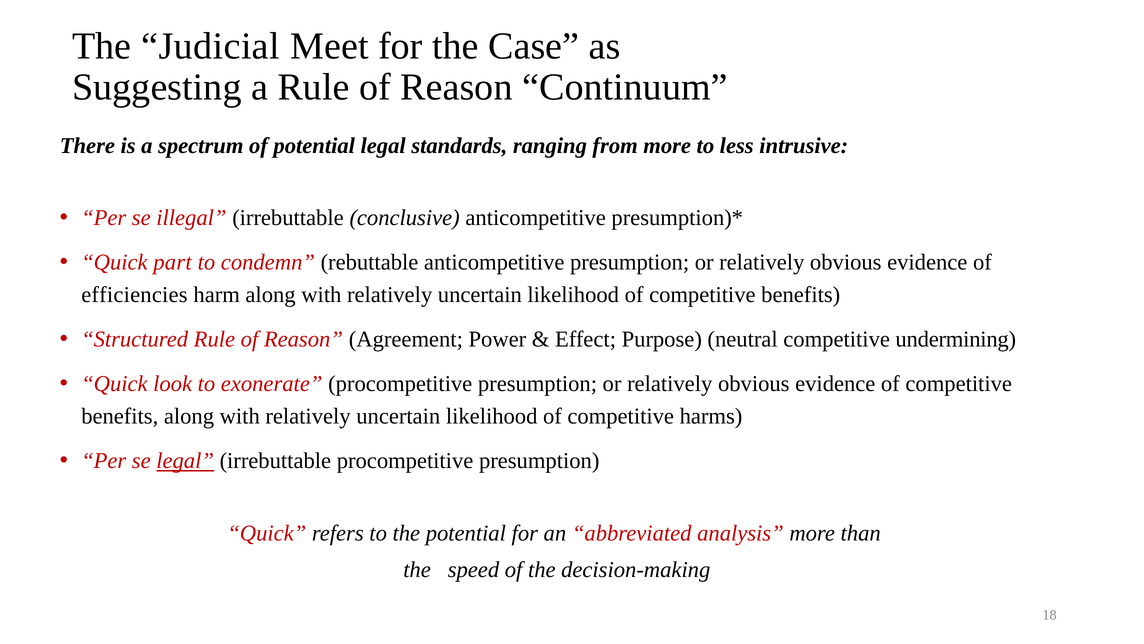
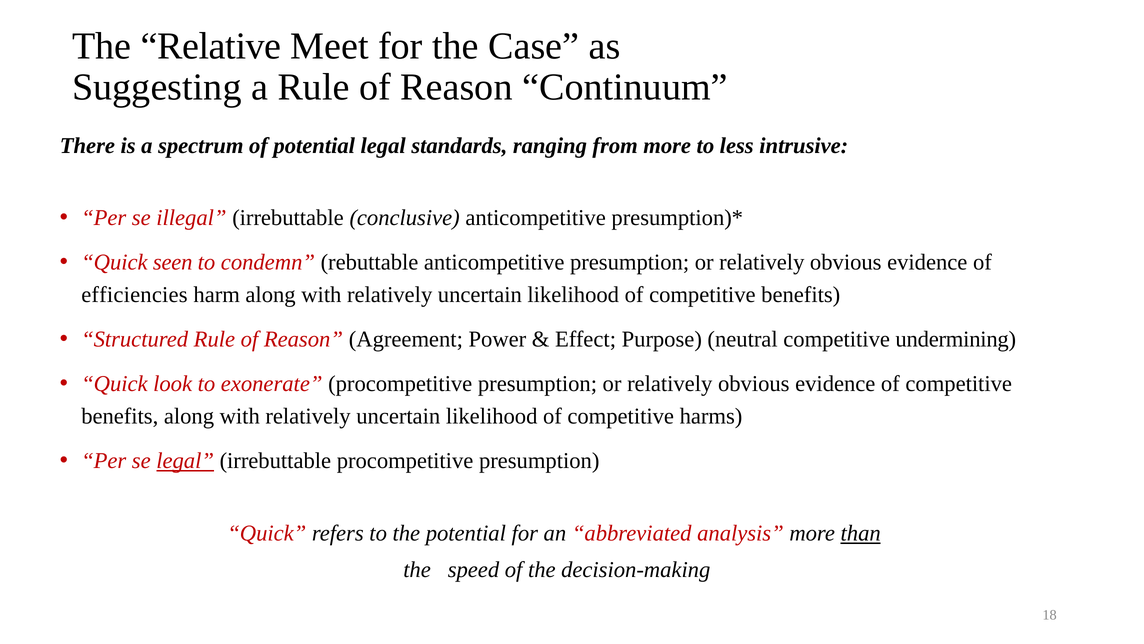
Judicial: Judicial -> Relative
part: part -> seen
than underline: none -> present
